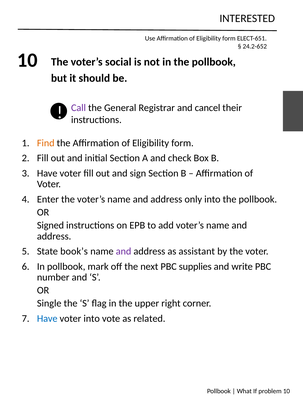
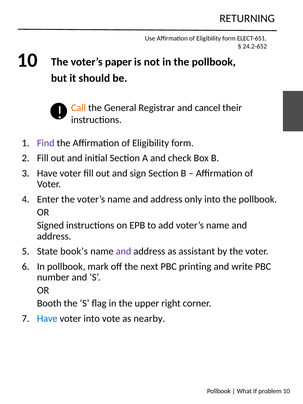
INTERESTED: INTERESTED -> RETURNING
social: social -> paper
Call colour: purple -> orange
Find colour: orange -> purple
supplies: supplies -> printing
Single: Single -> Booth
related: related -> nearby
